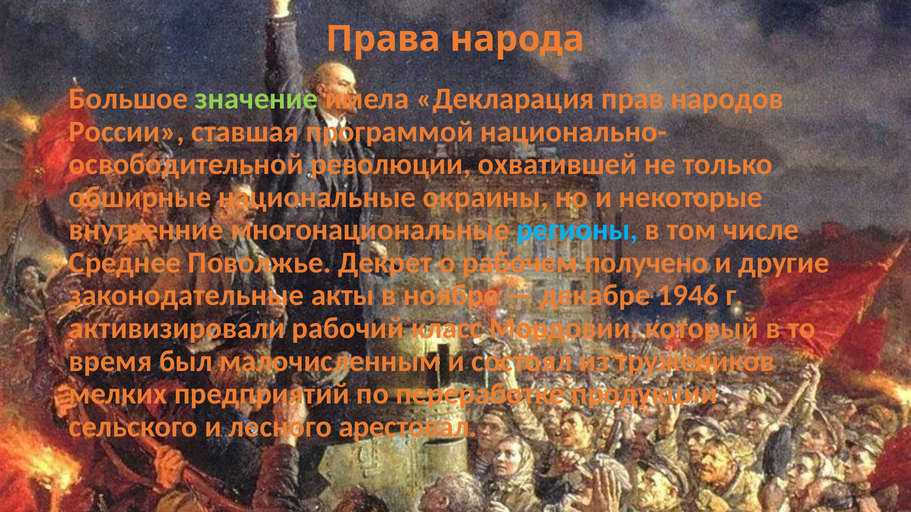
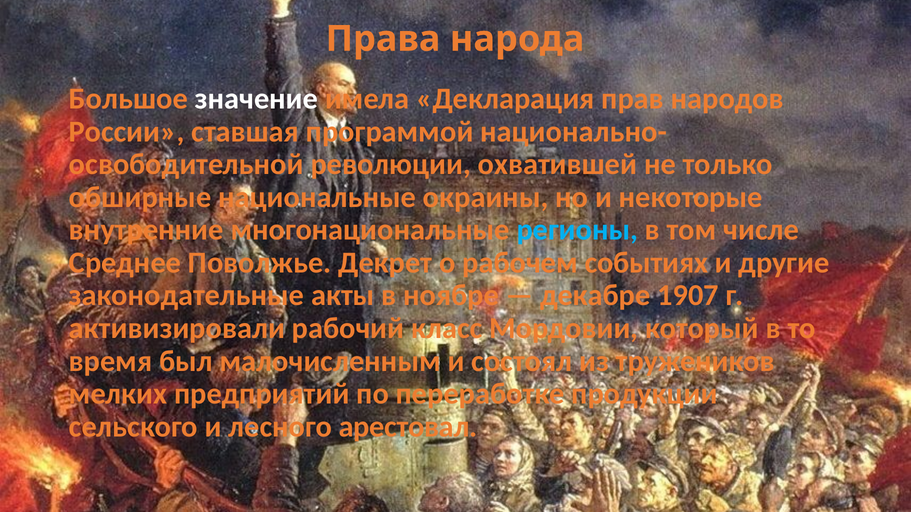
значение colour: light green -> white
получено: получено -> событиях
1946: 1946 -> 1907
